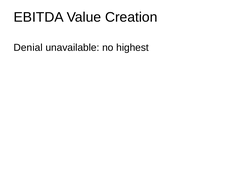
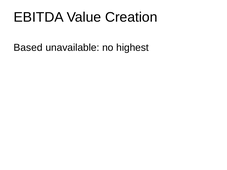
Denial: Denial -> Based
